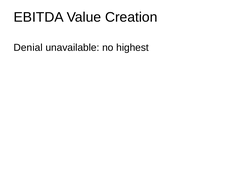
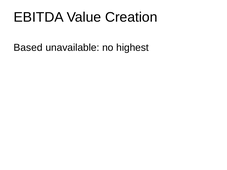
Denial: Denial -> Based
